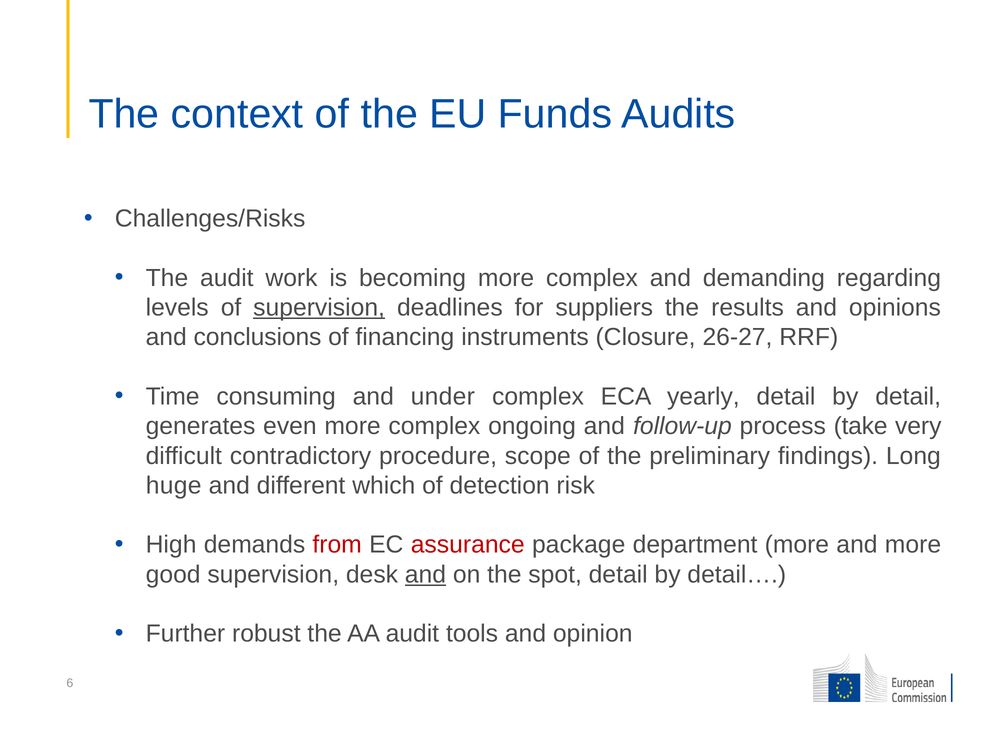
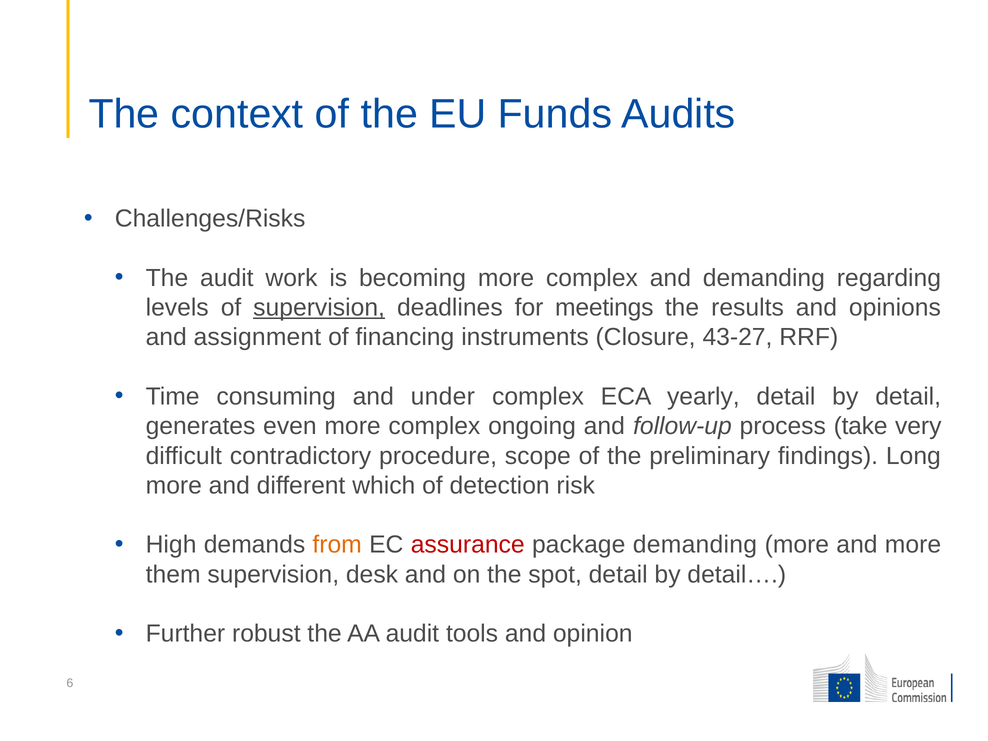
suppliers: suppliers -> meetings
conclusions: conclusions -> assignment
26-27: 26-27 -> 43-27
huge at (174, 485): huge -> more
from colour: red -> orange
package department: department -> demanding
good: good -> them
and at (425, 574) underline: present -> none
